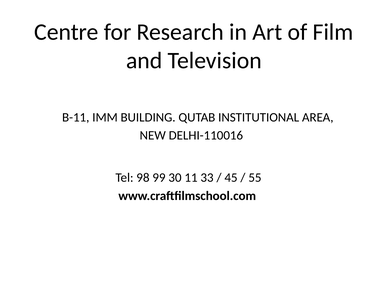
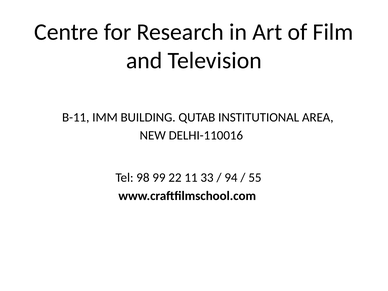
30: 30 -> 22
45: 45 -> 94
